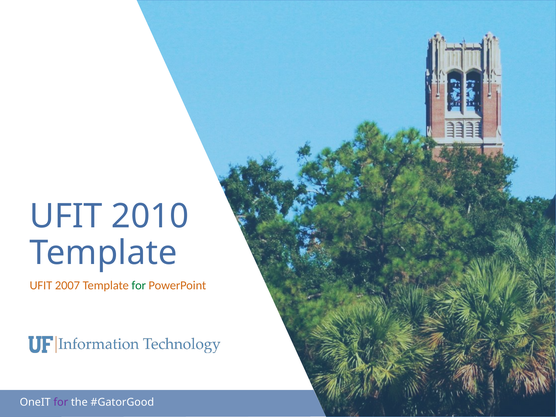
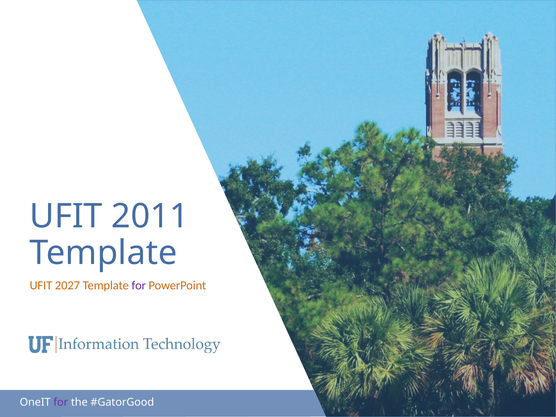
2010: 2010 -> 2011
2007: 2007 -> 2027
for at (139, 285) colour: green -> purple
